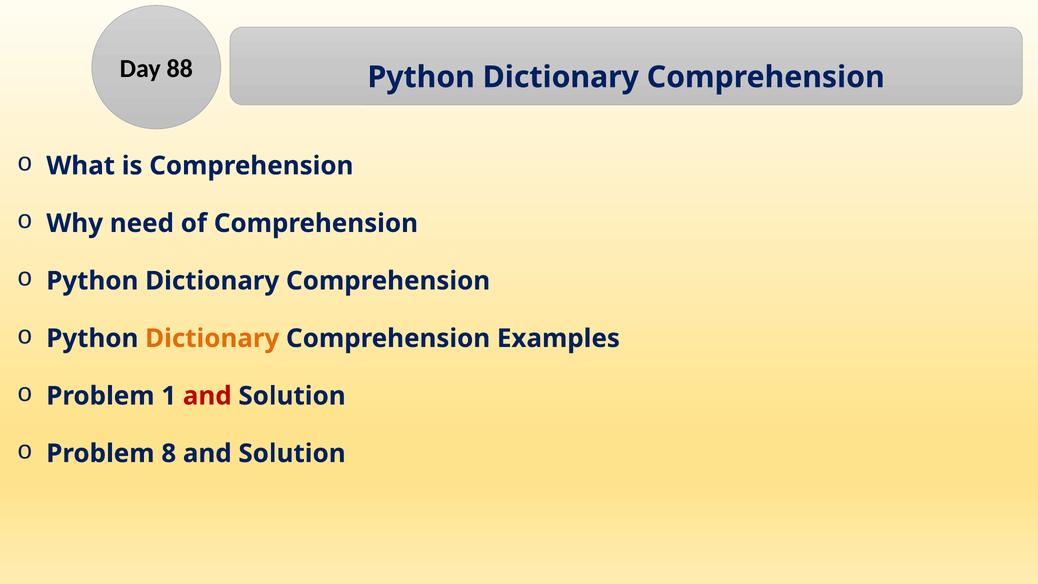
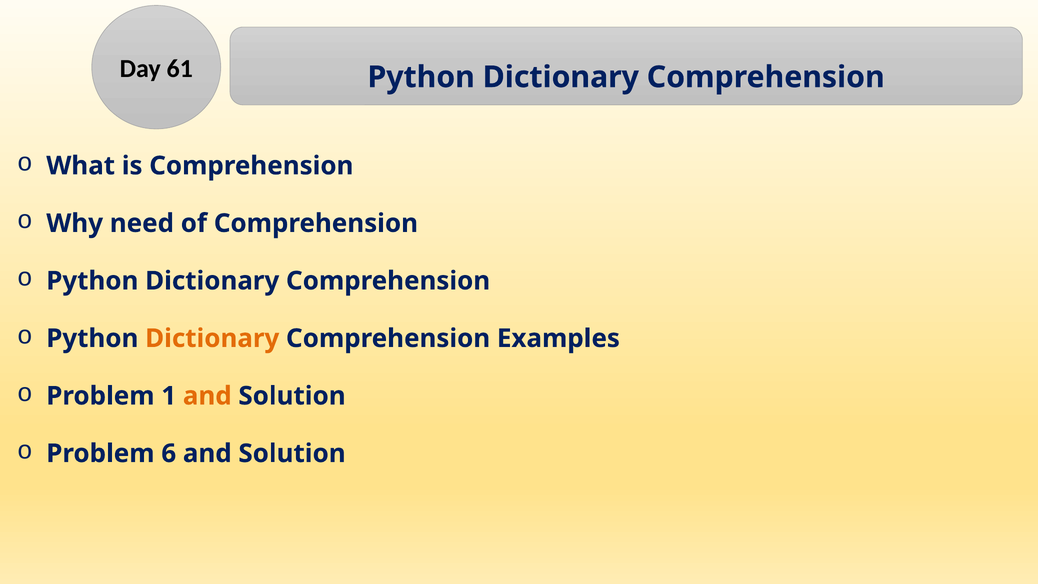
88: 88 -> 61
and at (207, 396) colour: red -> orange
8: 8 -> 6
